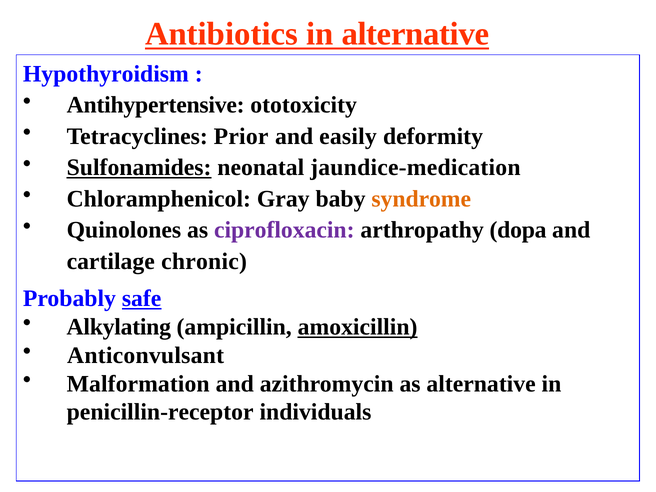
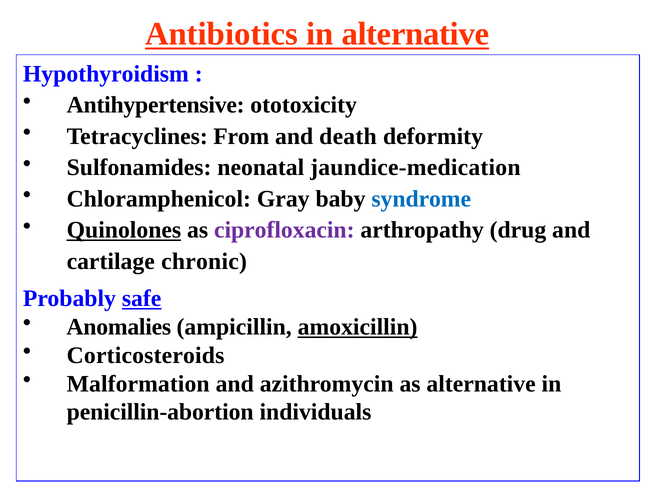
Prior: Prior -> From
easily: easily -> death
Sulfonamides underline: present -> none
syndrome colour: orange -> blue
Quinolones underline: none -> present
dopa: dopa -> drug
Alkylating: Alkylating -> Anomalies
Anticonvulsant: Anticonvulsant -> Corticosteroids
penicillin-receptor: penicillin-receptor -> penicillin-abortion
